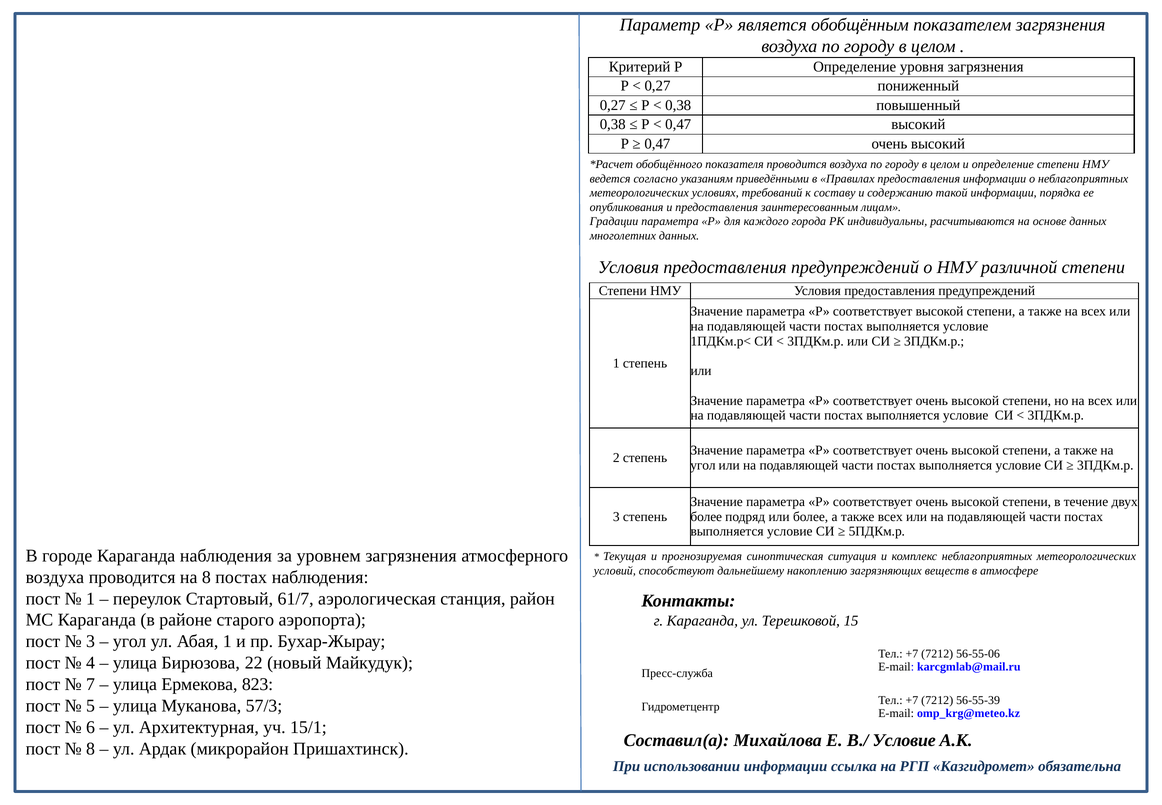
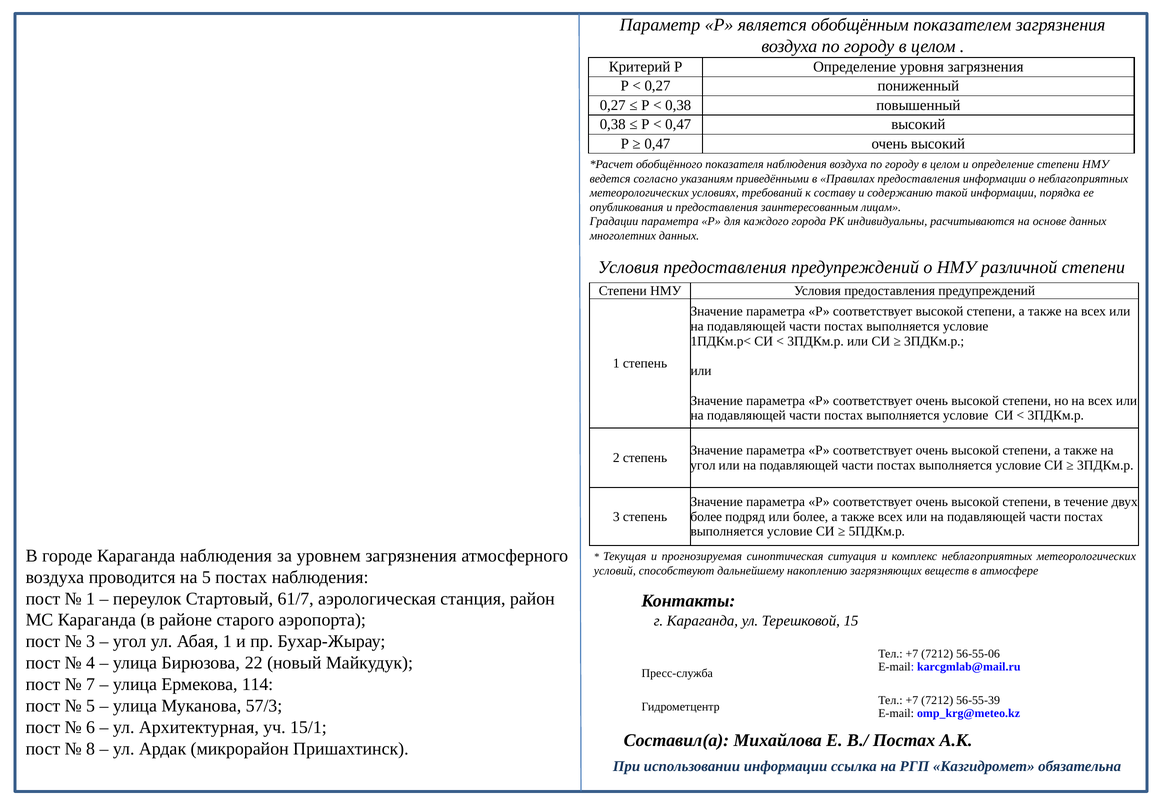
показателя проводится: проводится -> наблюдения
на 8: 8 -> 5
823: 823 -> 114
В./ Условие: Условие -> Постах
